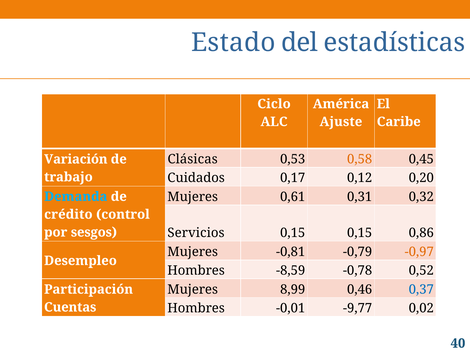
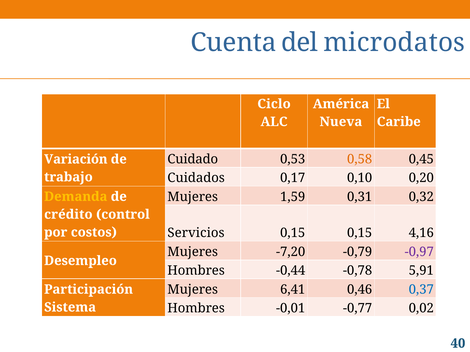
Estado: Estado -> Cuenta
estadísticas: estadísticas -> microdatos
Ajuste: Ajuste -> Nueva
Clásicas: Clásicas -> Cuidado
0,12: 0,12 -> 0,10
Demanda colour: light blue -> yellow
0,61: 0,61 -> 1,59
sesgos: sesgos -> costos
0,86: 0,86 -> 4,16
-0,81: -0,81 -> -7,20
-0,97 colour: orange -> purple
-8,59: -8,59 -> -0,44
0,52: 0,52 -> 5,91
8,99: 8,99 -> 6,41
Cuentas: Cuentas -> Sistema
-9,77: -9,77 -> -0,77
